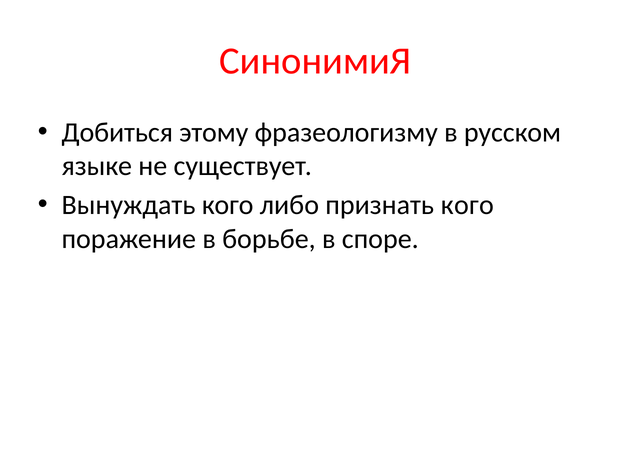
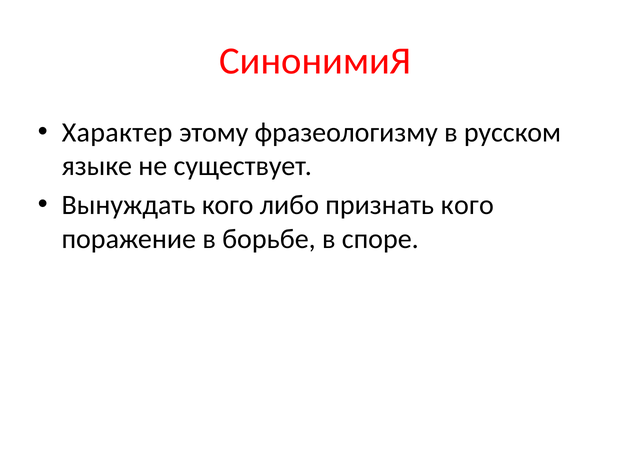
Добиться: Добиться -> Характер
